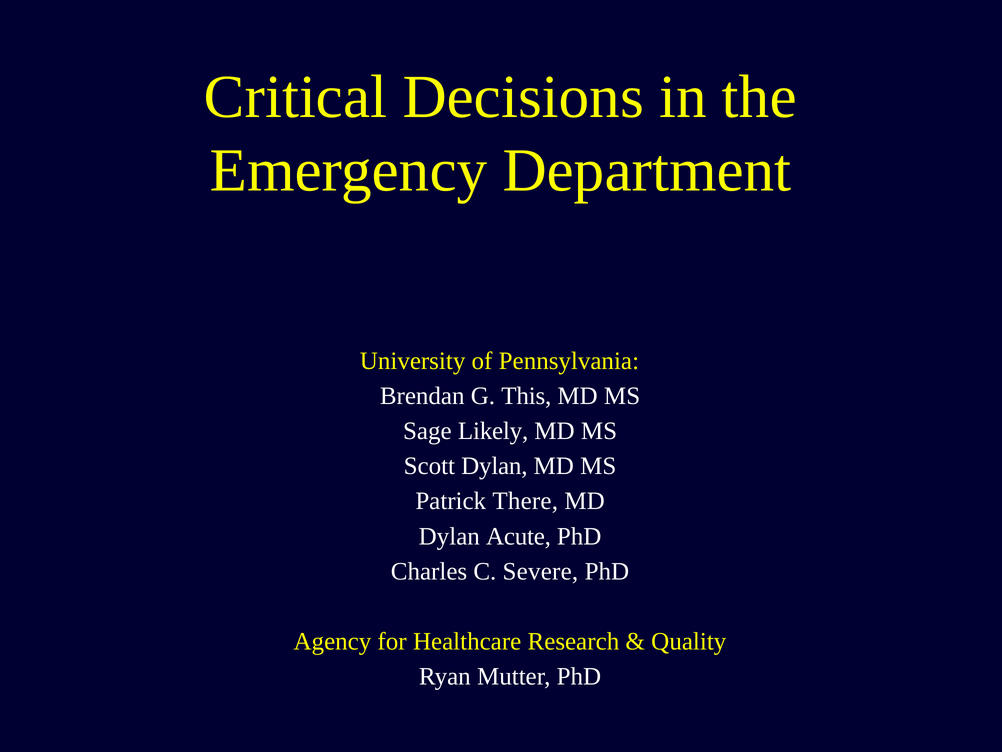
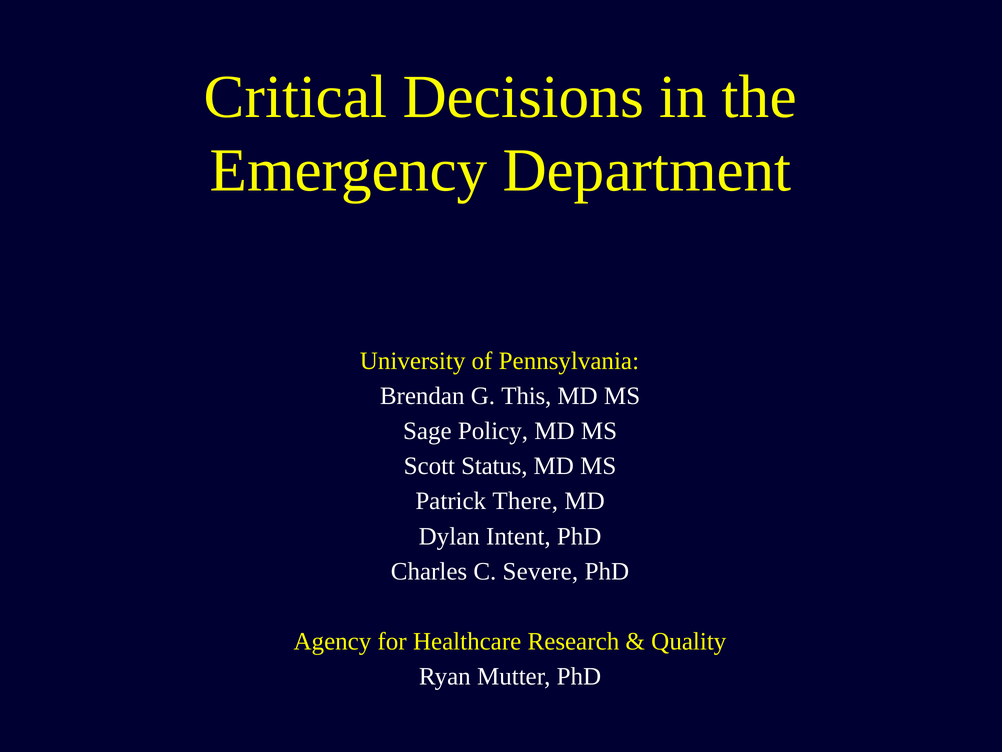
Likely: Likely -> Policy
Scott Dylan: Dylan -> Status
Acute: Acute -> Intent
